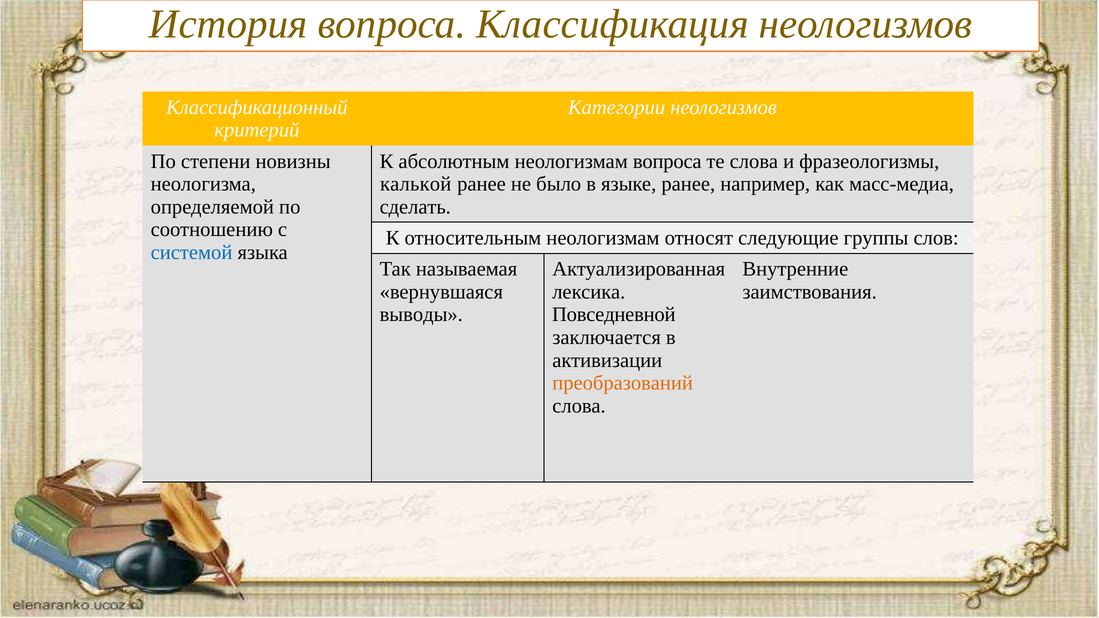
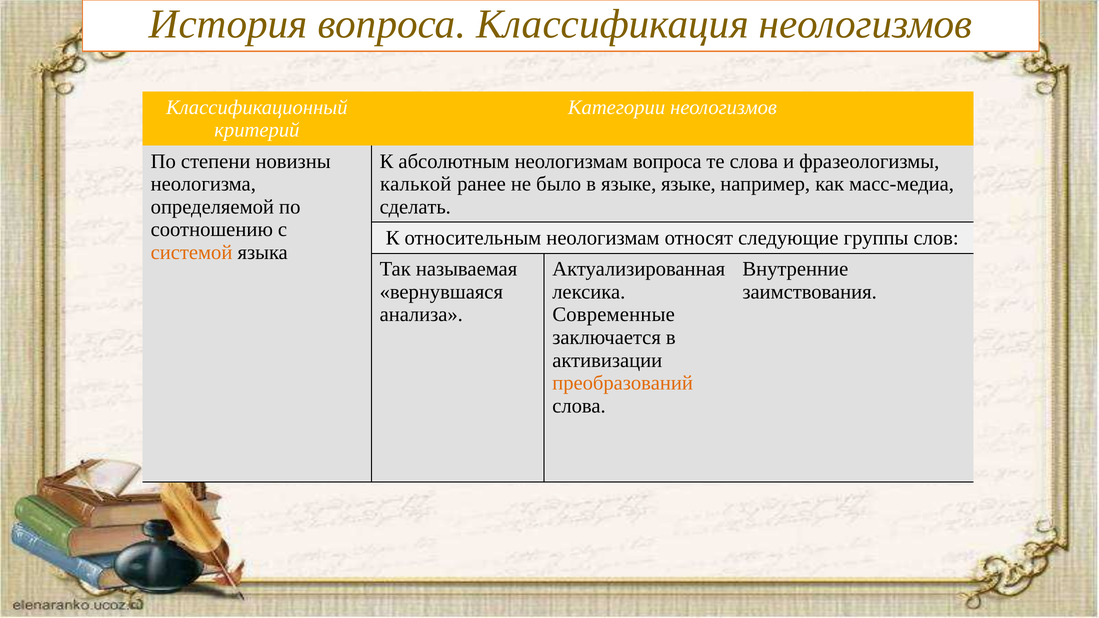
языке ранее: ранее -> языке
системой colour: blue -> orange
выводы: выводы -> анализа
Повседневной: Повседневной -> Современные
